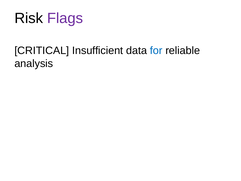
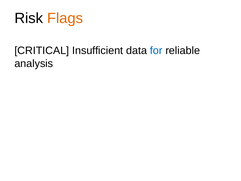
Flags colour: purple -> orange
